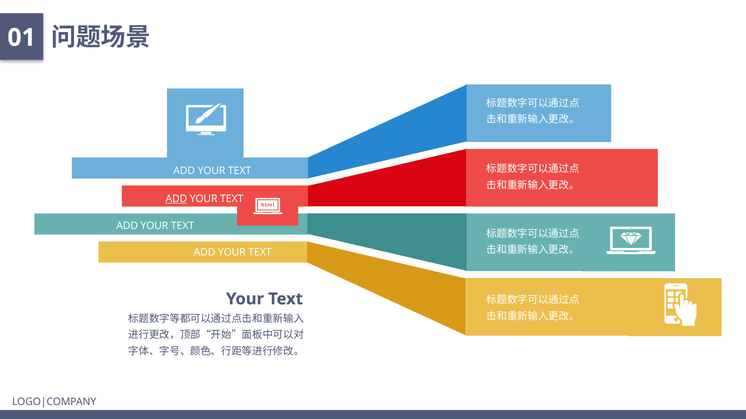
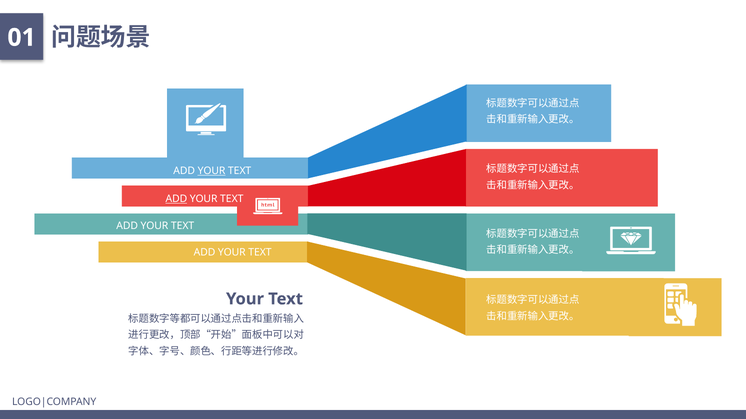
YOUR at (212, 171) underline: none -> present
